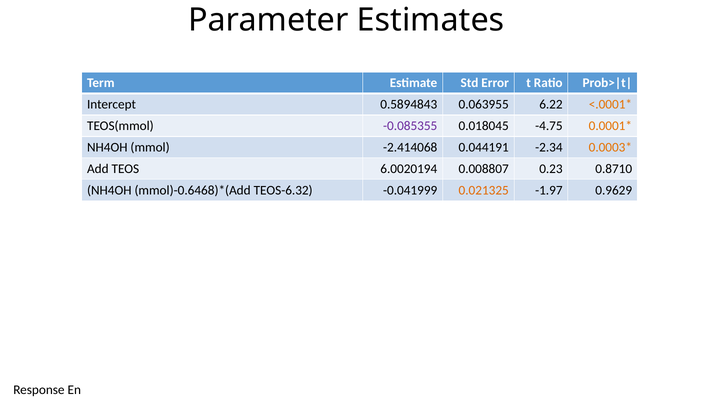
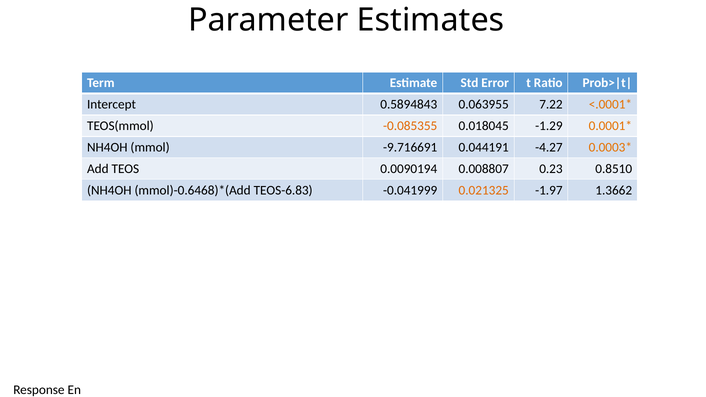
6.22: 6.22 -> 7.22
-0.085355 colour: purple -> orange
-4.75: -4.75 -> -1.29
-2.414068: -2.414068 -> -9.716691
-2.34: -2.34 -> -4.27
6.0020194: 6.0020194 -> 0.0090194
0.8710: 0.8710 -> 0.8510
TEOS-6.32: TEOS-6.32 -> TEOS-6.83
0.9629: 0.9629 -> 1.3662
